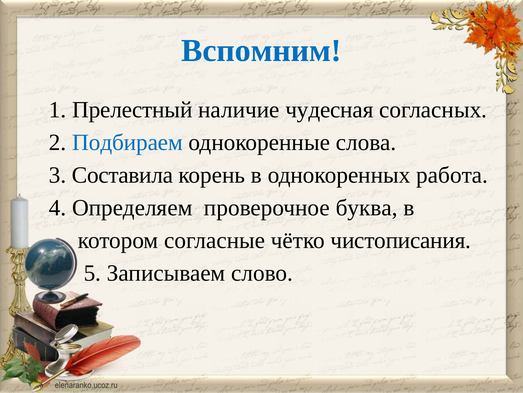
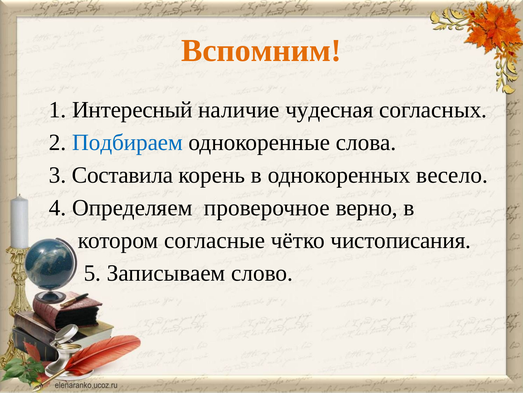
Вспомним colour: blue -> orange
Прелестный: Прелестный -> Интересный
работа: работа -> весело
буква: буква -> верно
